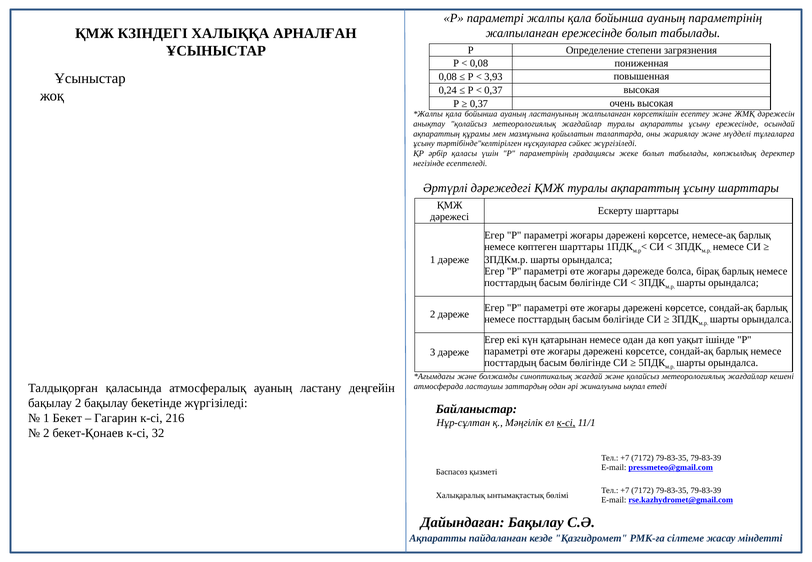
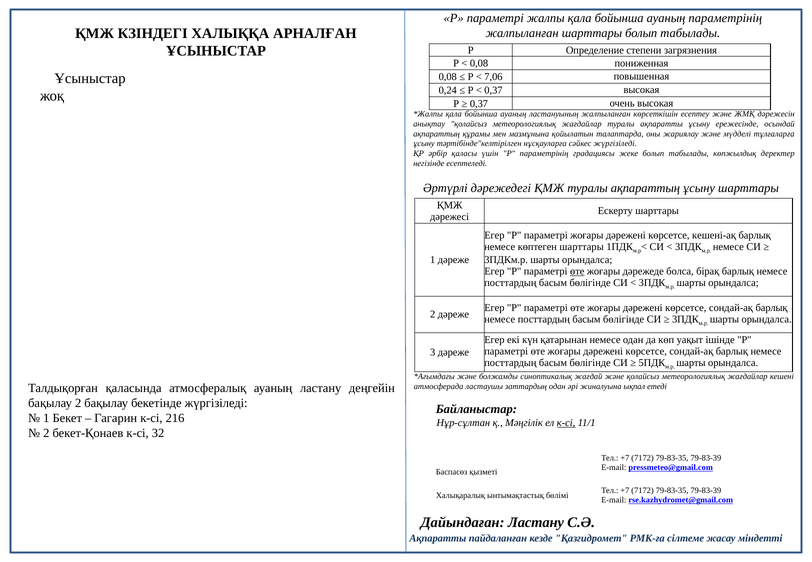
жалпыланған ережесінде: ережесінде -> шарттары
3,93: 3,93 -> 7,06
немесе-ақ: немесе-ақ -> кешені-ақ
өте at (577, 271) underline: none -> present
Дайындаған Бақылау: Бақылау -> Ластану
